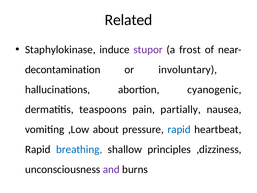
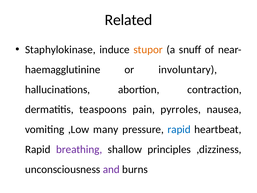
stupor colour: purple -> orange
frost: frost -> snuff
decontamination: decontamination -> haemagglutinine
cyanogenic: cyanogenic -> contraction
partially: partially -> pyrroles
about: about -> many
breathing colour: blue -> purple
